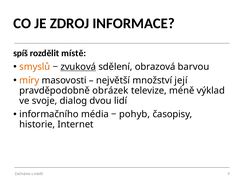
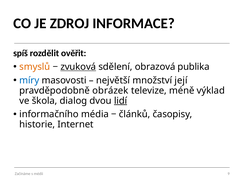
místě: místě -> ověřit
barvou: barvou -> publika
míry colour: orange -> blue
svoje: svoje -> škola
lidí underline: none -> present
pohyb: pohyb -> článků
